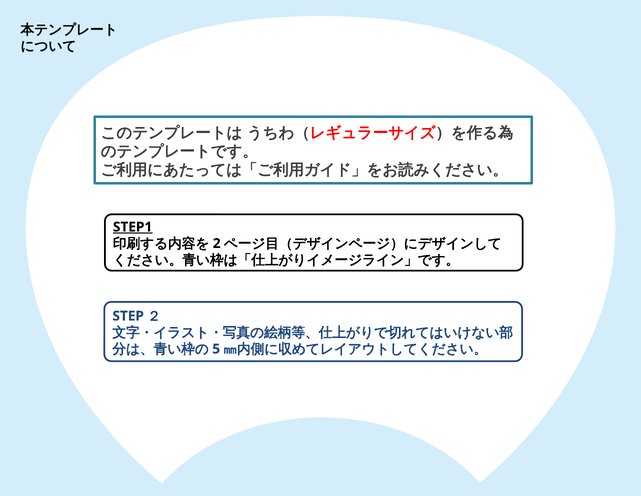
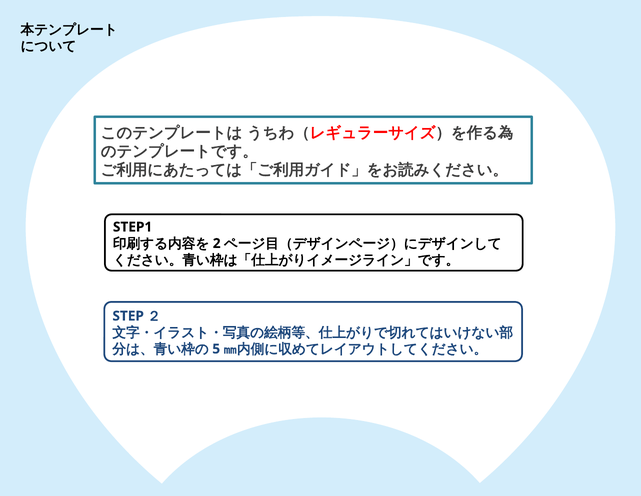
STEP1 underline: present -> none
